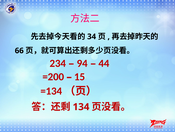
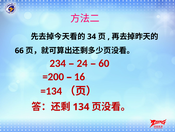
94: 94 -> 24
44: 44 -> 60
15: 15 -> 16
